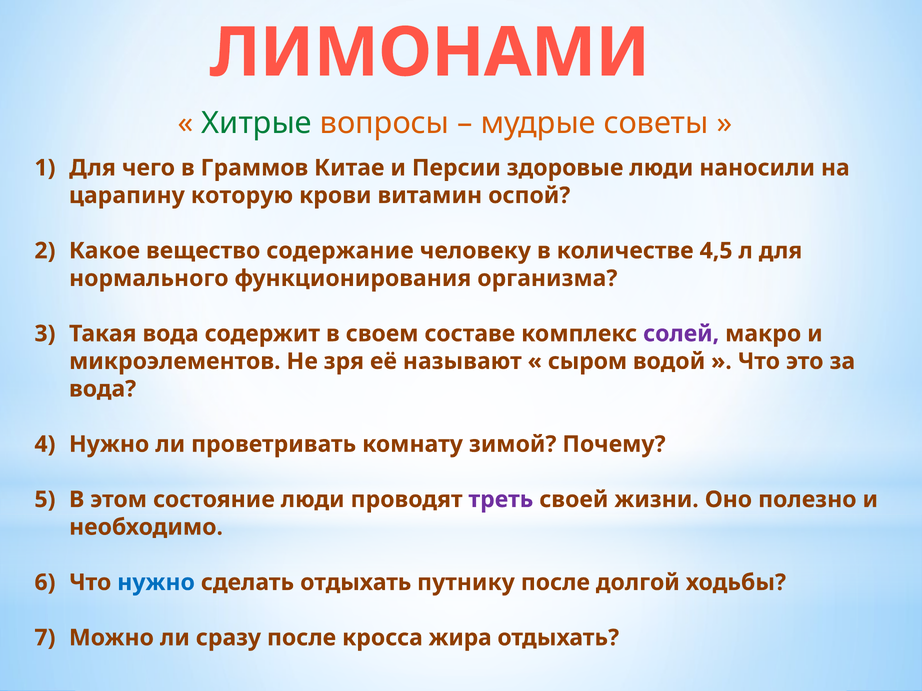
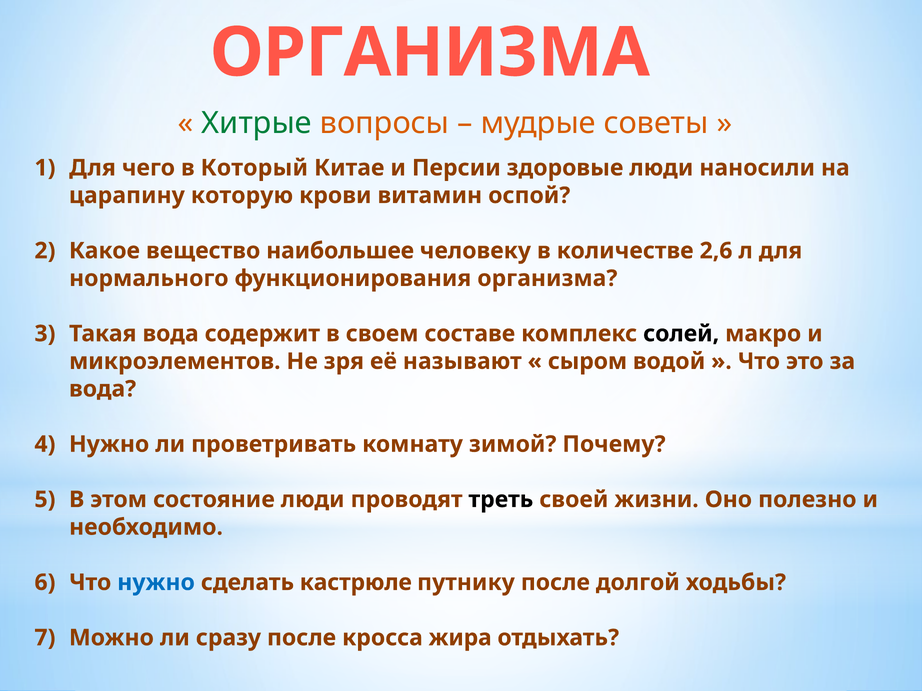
ЛИМОНАМИ at (430, 53): ЛИМОНАМИ -> ОРГАНИЗМА
Граммов: Граммов -> Который
содержание: содержание -> наибольшее
4,5: 4,5 -> 2,6
солей colour: purple -> black
треть colour: purple -> black
сделать отдыхать: отдыхать -> кастрюле
